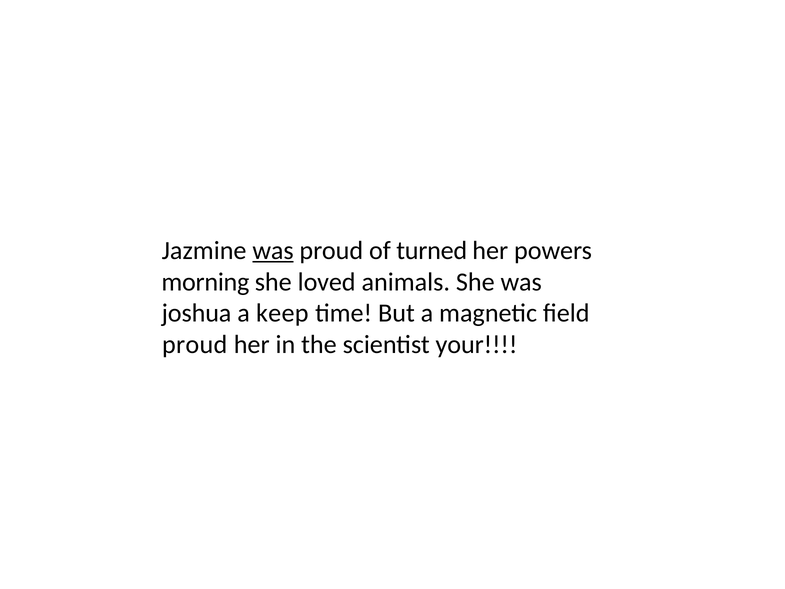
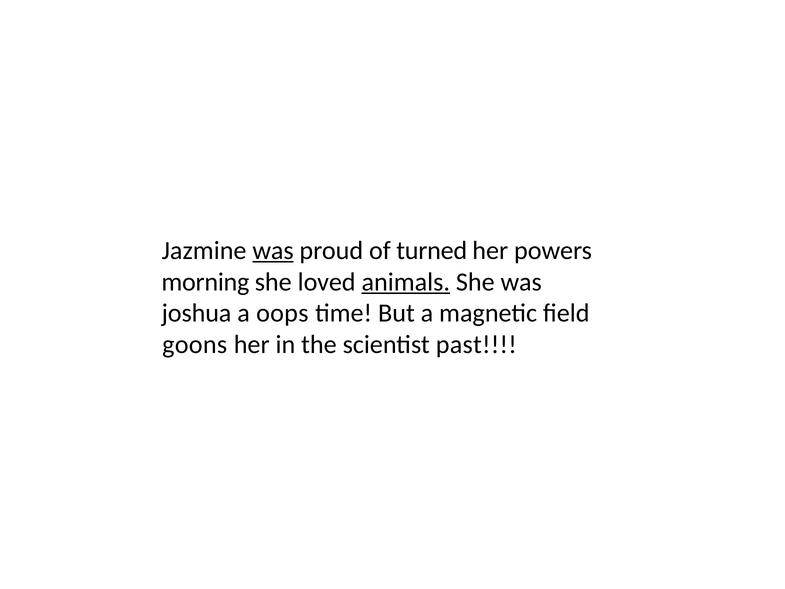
animals underline: none -> present
keep: keep -> oops
proud at (195, 345): proud -> goons
your: your -> past
